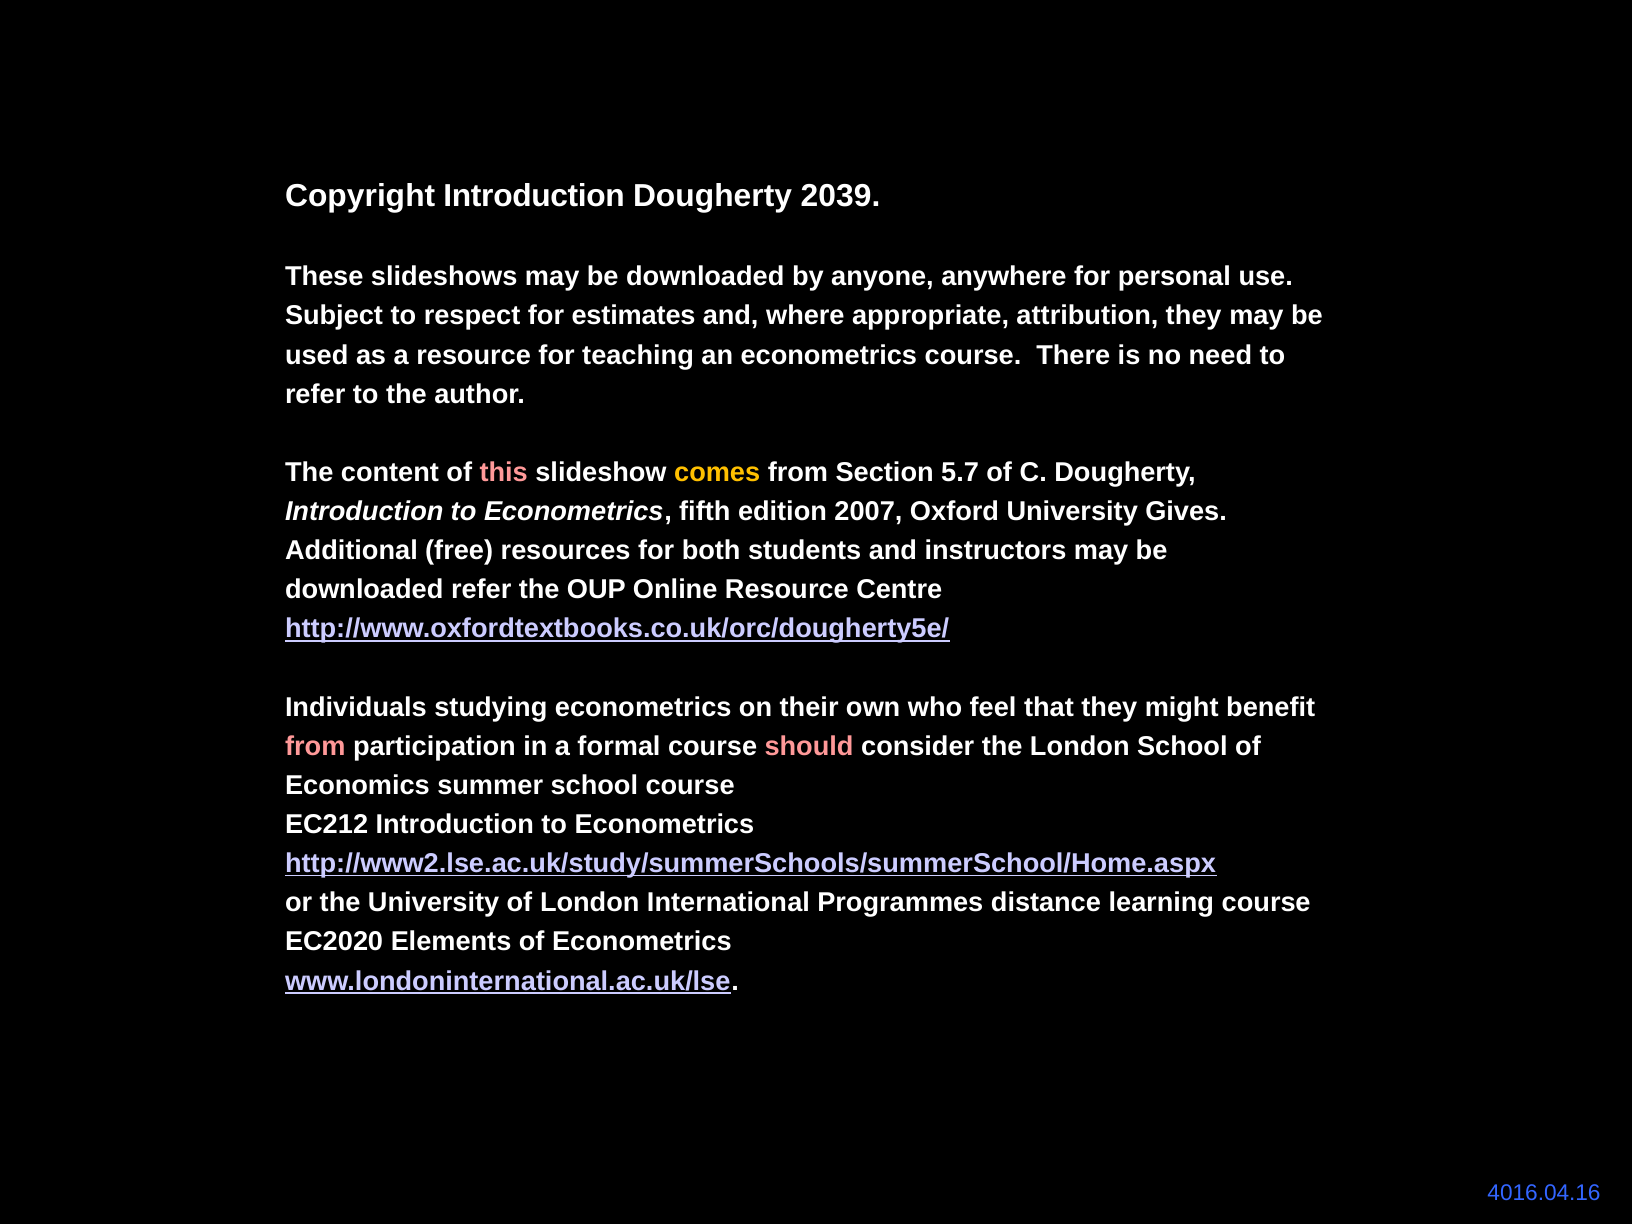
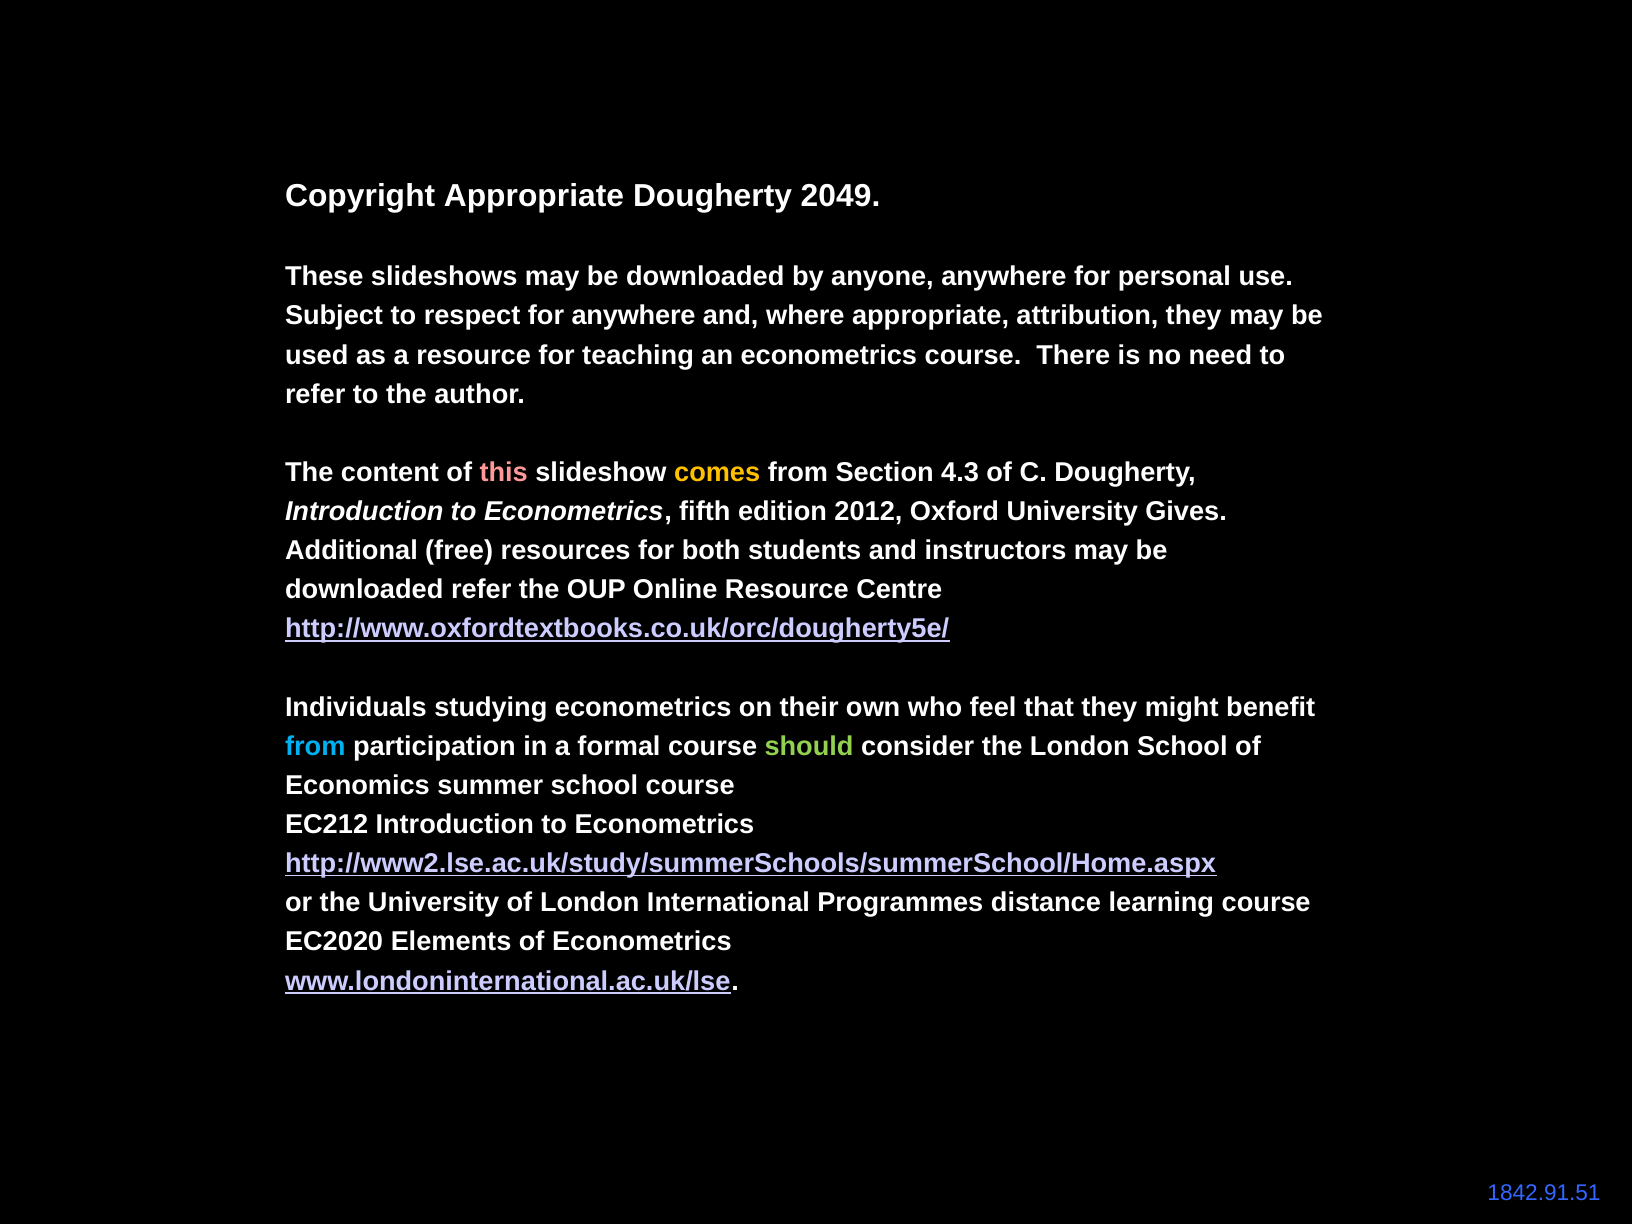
Copyright Introduction: Introduction -> Appropriate
2039: 2039 -> 2049
for estimates: estimates -> anywhere
5.7: 5.7 -> 4.3
2007: 2007 -> 2012
from at (315, 746) colour: pink -> light blue
should colour: pink -> light green
4016.04.16: 4016.04.16 -> 1842.91.51
